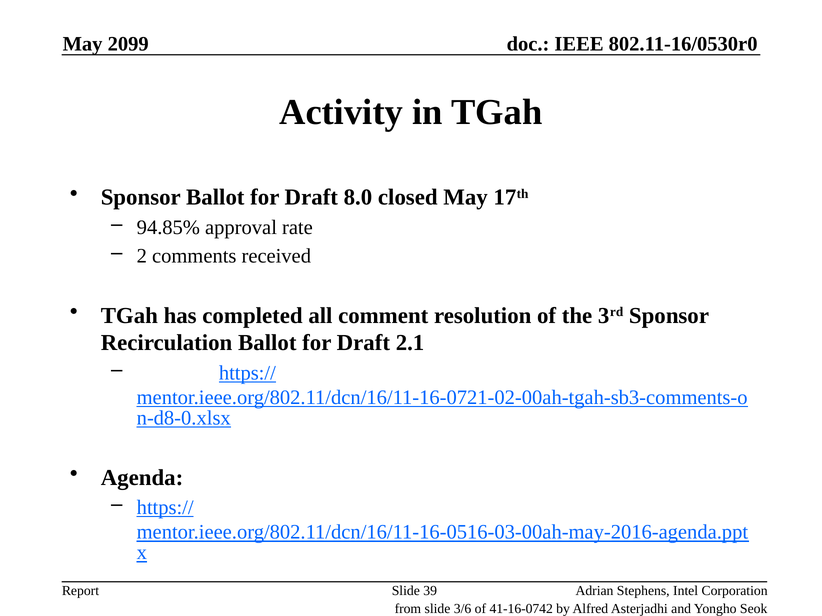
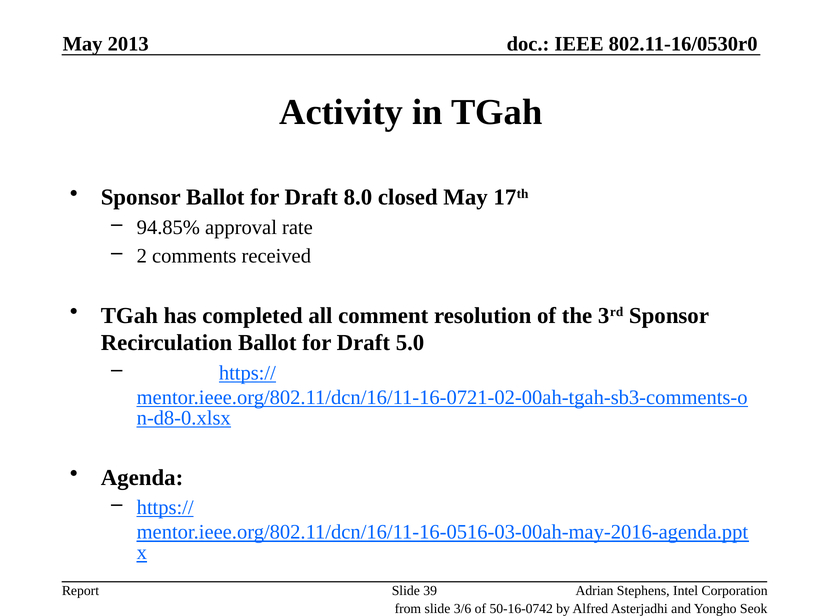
2099: 2099 -> 2013
2.1: 2.1 -> 5.0
41-16-0742: 41-16-0742 -> 50-16-0742
